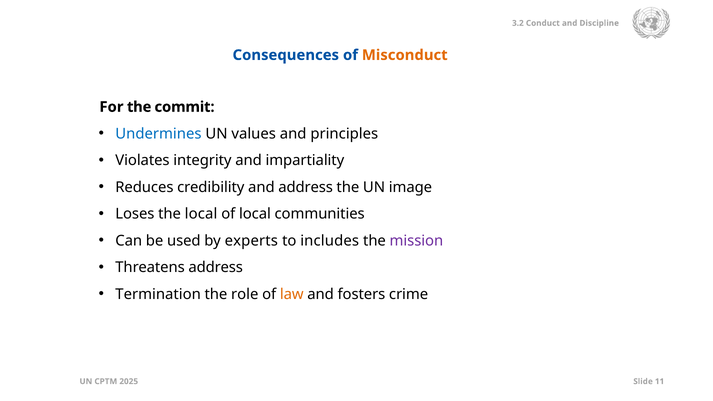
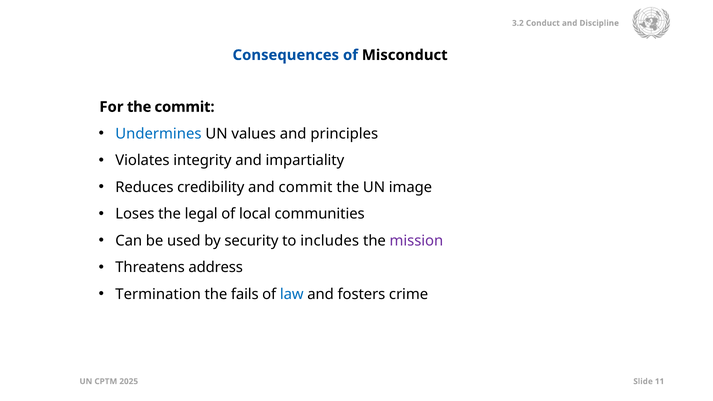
Misconduct colour: orange -> black
and address: address -> commit
the local: local -> legal
experts: experts -> security
role: role -> fails
law colour: orange -> blue
